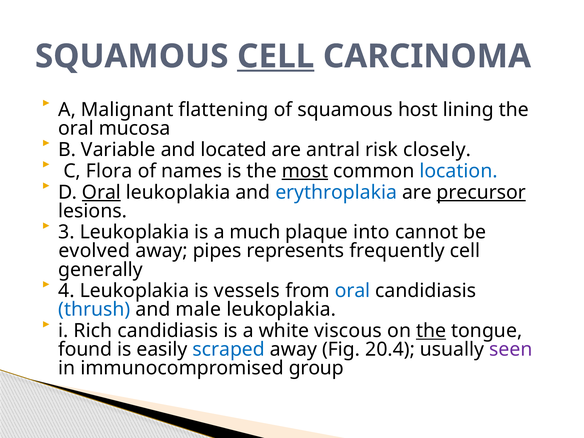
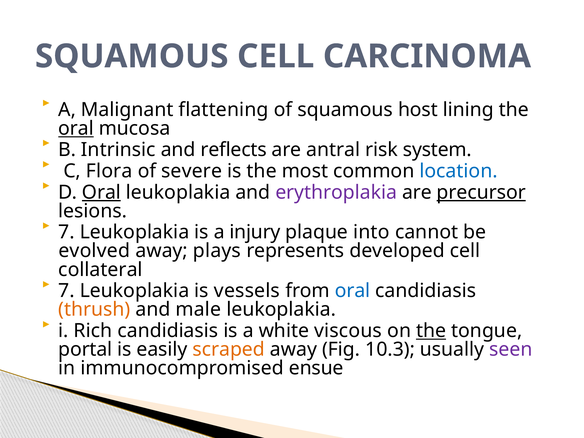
CELL at (276, 56) underline: present -> none
oral at (76, 128) underline: none -> present
Variable: Variable -> Intrinsic
located: located -> reflects
closely: closely -> system
names: names -> severe
most underline: present -> none
erythroplakia colour: blue -> purple
3 at (66, 232): 3 -> 7
much: much -> injury
pipes: pipes -> plays
frequently: frequently -> developed
generally: generally -> collateral
4 at (66, 291): 4 -> 7
thrush colour: blue -> orange
found: found -> portal
scraped colour: blue -> orange
20.4: 20.4 -> 10.3
group: group -> ensue
